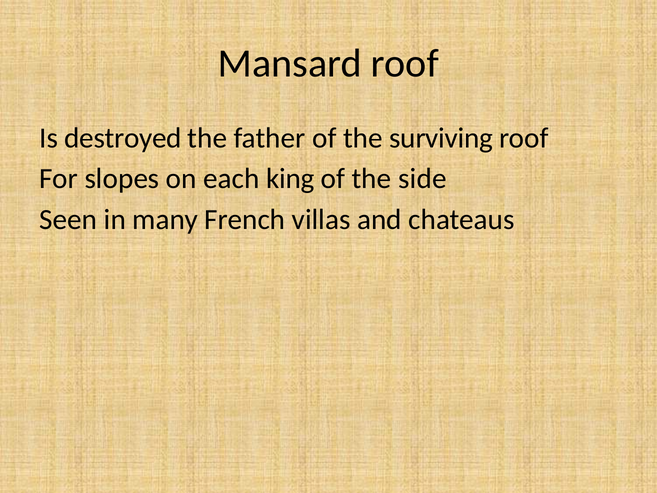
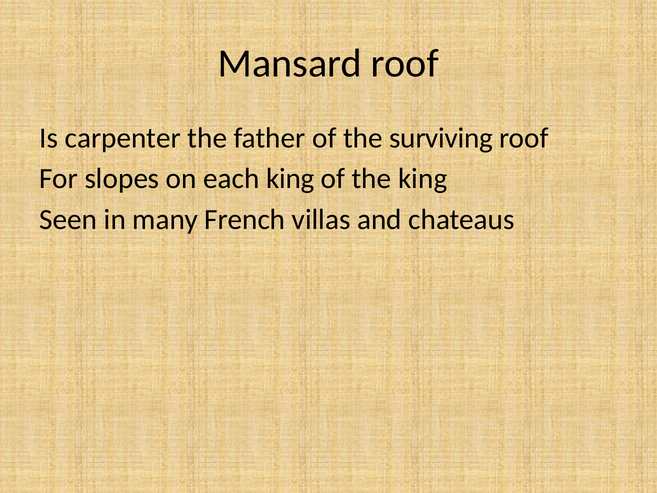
destroyed: destroyed -> carpenter
the side: side -> king
